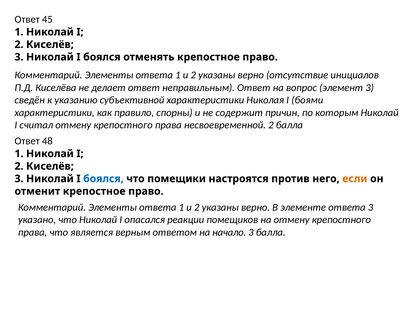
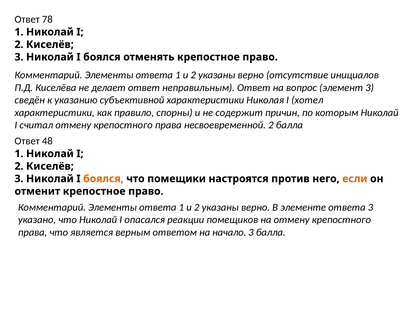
45: 45 -> 78
боями: боями -> хотел
боялся at (103, 179) colour: blue -> orange
